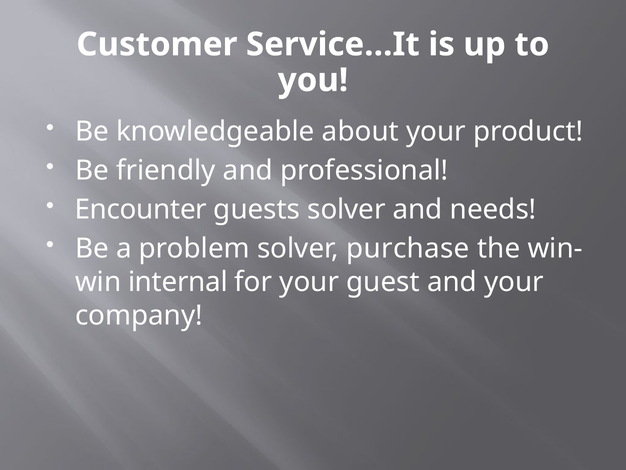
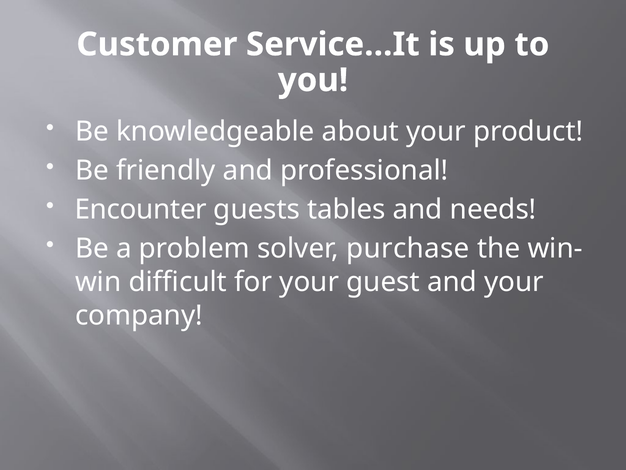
guests solver: solver -> tables
internal: internal -> difficult
